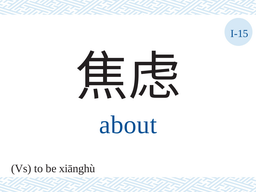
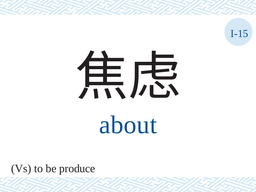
xiānghù: xiānghù -> produce
